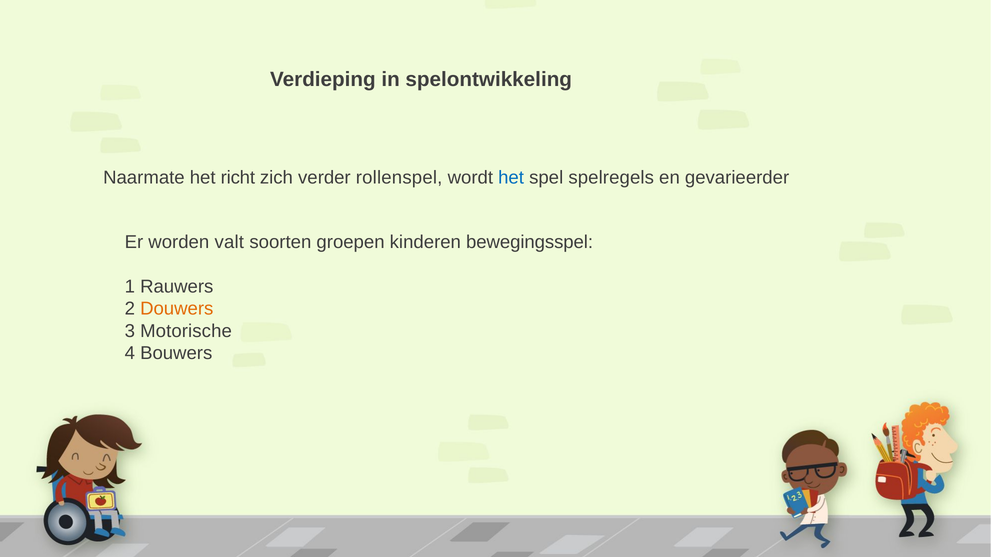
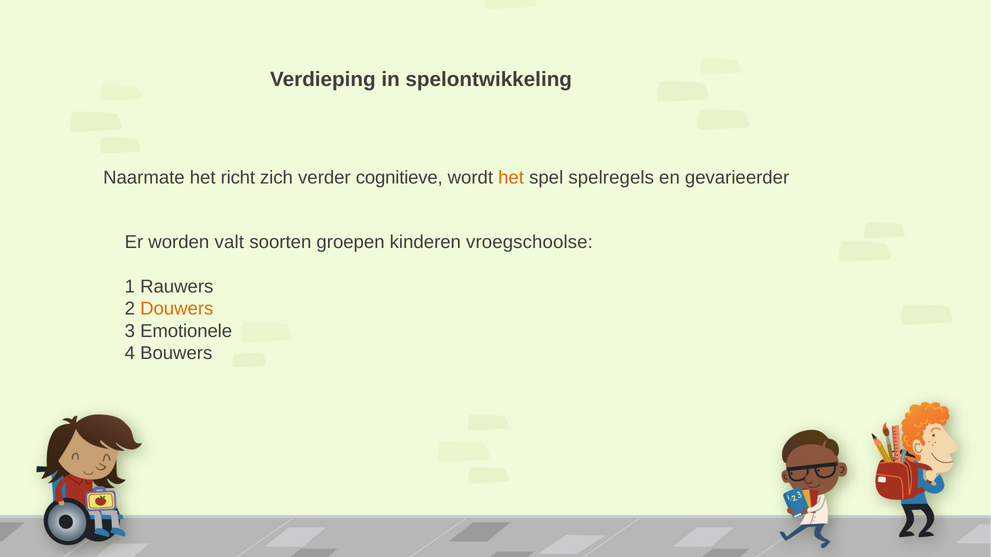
rollenspel: rollenspel -> cognitieve
het at (511, 178) colour: blue -> orange
bewegingsspel: bewegingsspel -> vroegschoolse
Motorische: Motorische -> Emotionele
